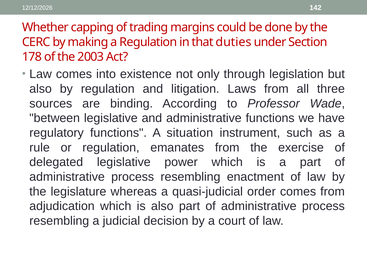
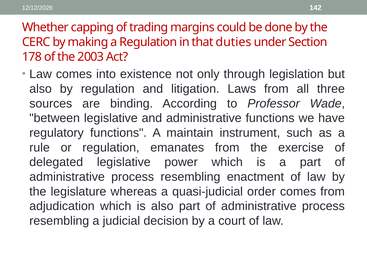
situation: situation -> maintain
